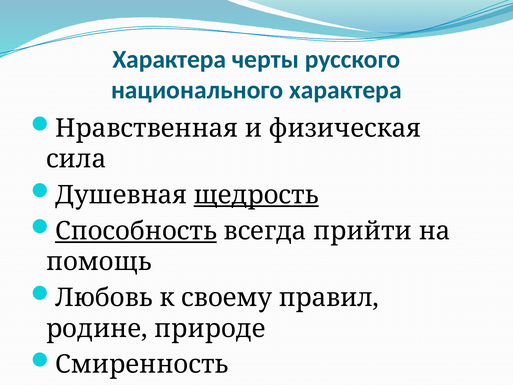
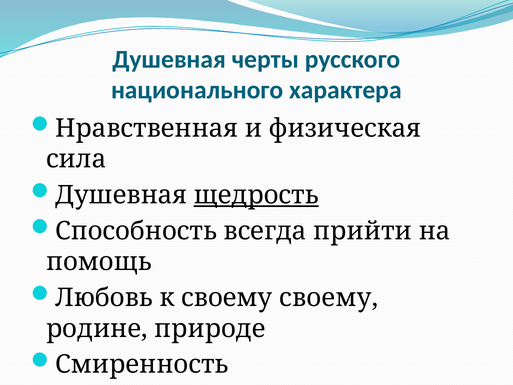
Характера at (169, 59): Характера -> Душевная
Способность underline: present -> none
своему правил: правил -> своему
